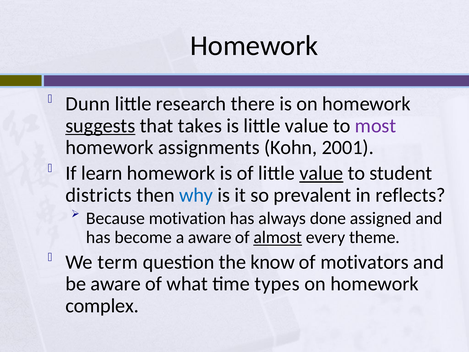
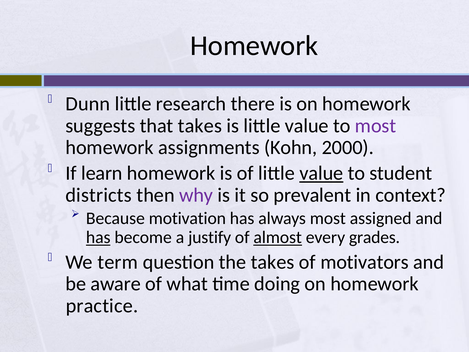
suggests underline: present -> none
2001: 2001 -> 2000
why colour: blue -> purple
reflects: reflects -> context
always done: done -> most
has at (98, 237) underline: none -> present
a aware: aware -> justify
theme: theme -> grades
the know: know -> takes
types: types -> doing
complex: complex -> practice
